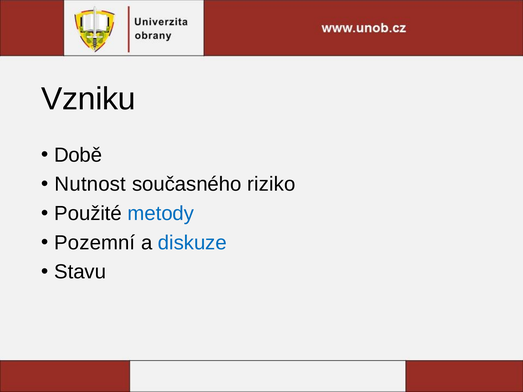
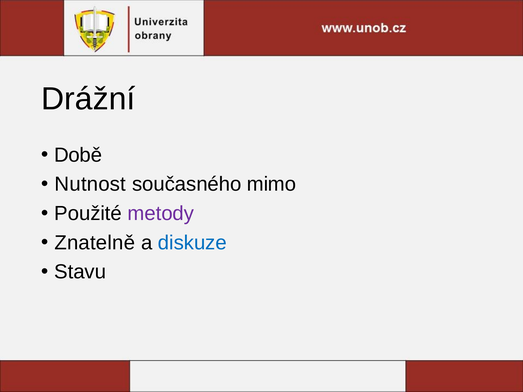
Vzniku: Vzniku -> Drážní
riziko: riziko -> mimo
metody colour: blue -> purple
Pozemní: Pozemní -> Znatelně
